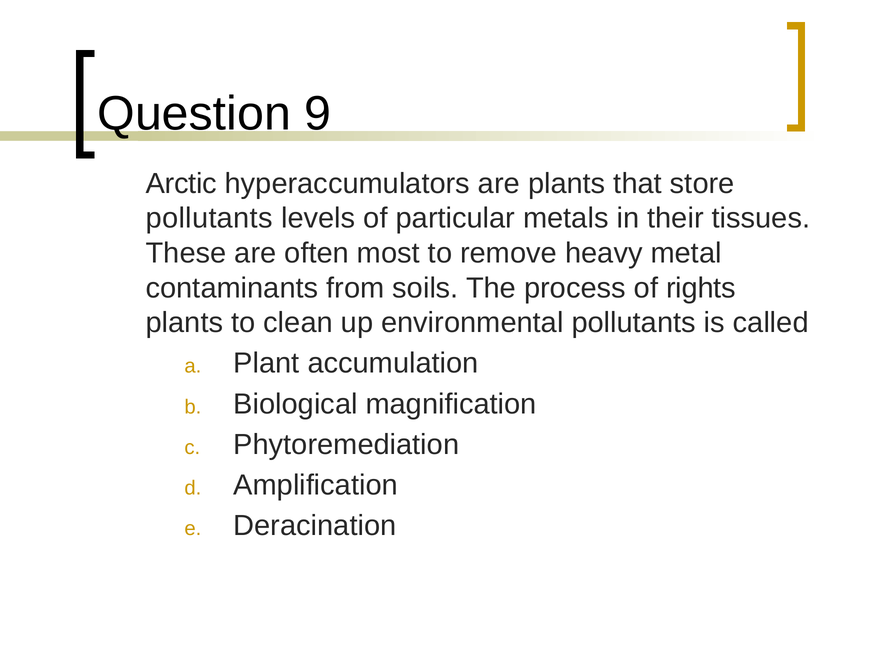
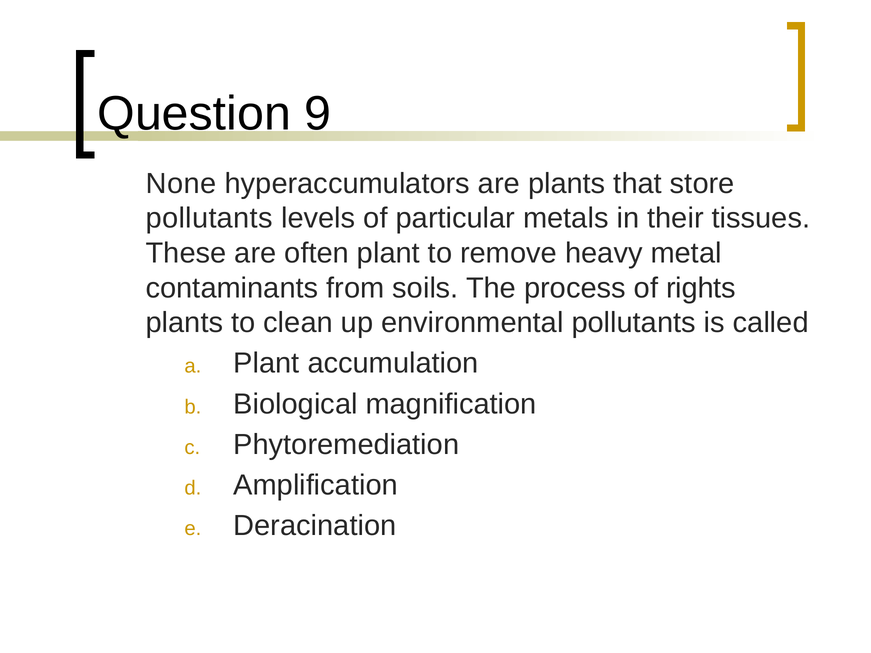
Arctic: Arctic -> None
often most: most -> plant
